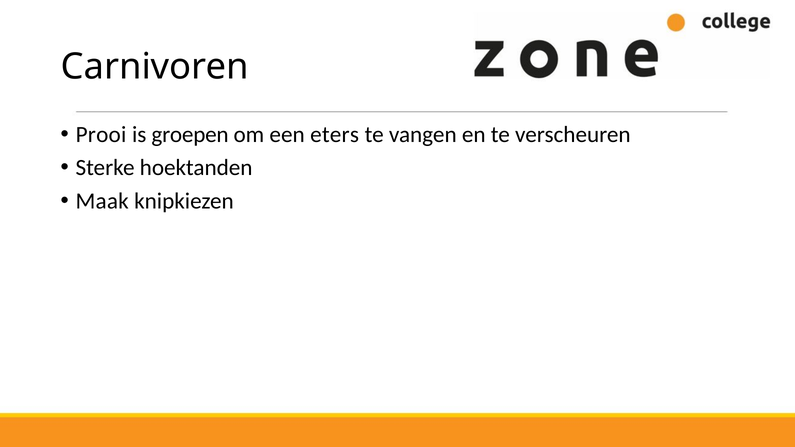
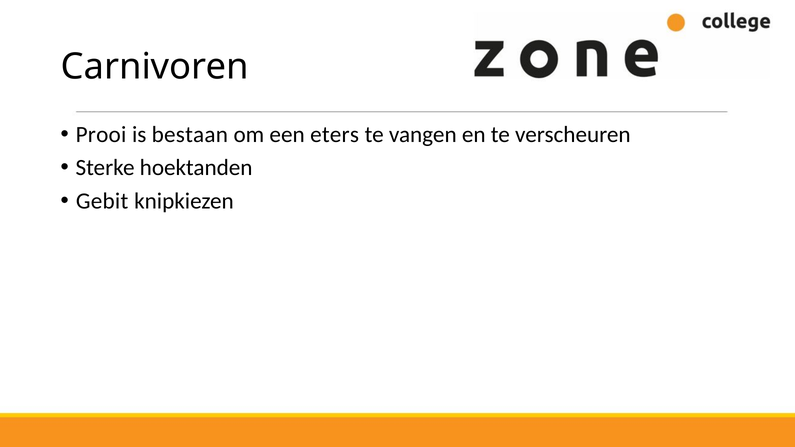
groepen: groepen -> bestaan
Maak: Maak -> Gebit
